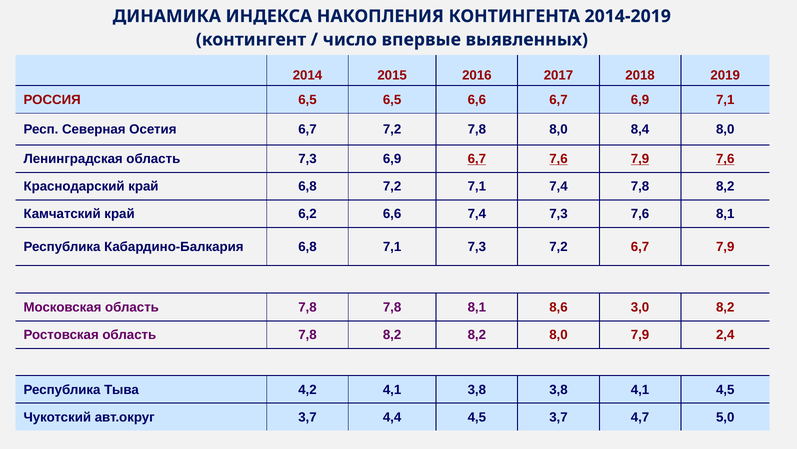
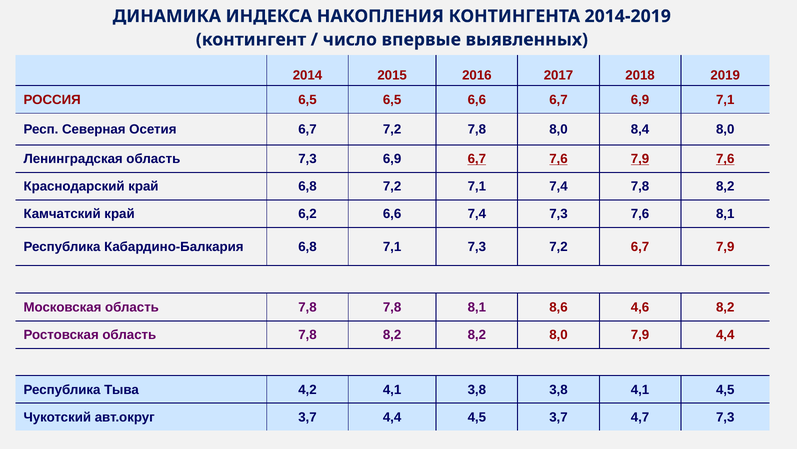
3,0: 3,0 -> 4,6
7,9 2,4: 2,4 -> 4,4
4,7 5,0: 5,0 -> 7,3
